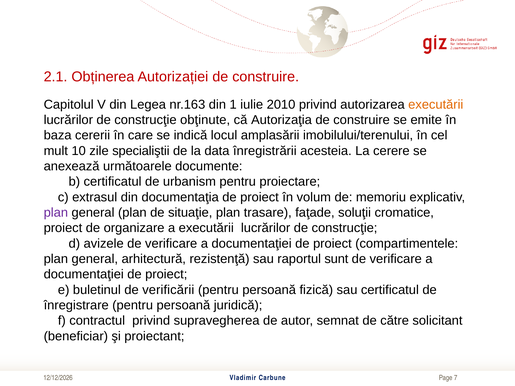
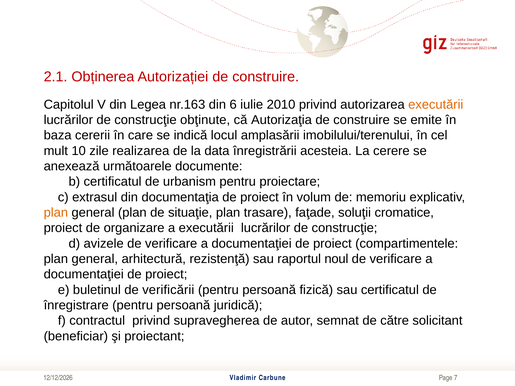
1: 1 -> 6
specialiştii: specialiştii -> realizarea
plan at (56, 213) colour: purple -> orange
sunt: sunt -> noul
